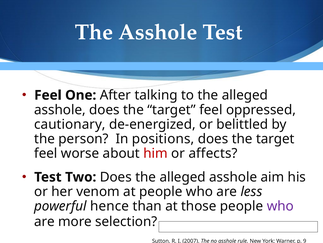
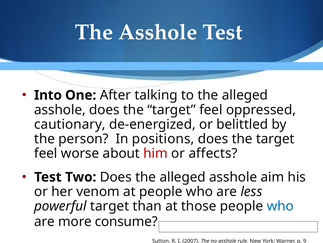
Feel at (48, 95): Feel -> Into
powerful hence: hence -> target
who at (280, 206) colour: purple -> blue
selection: selection -> consume
